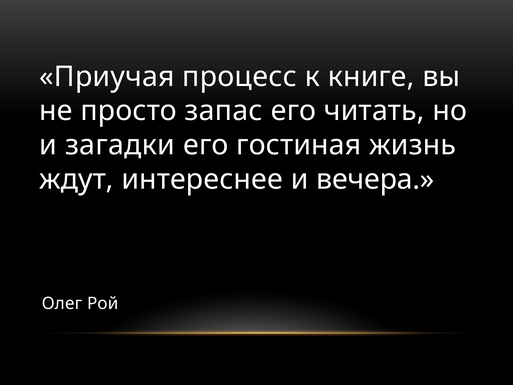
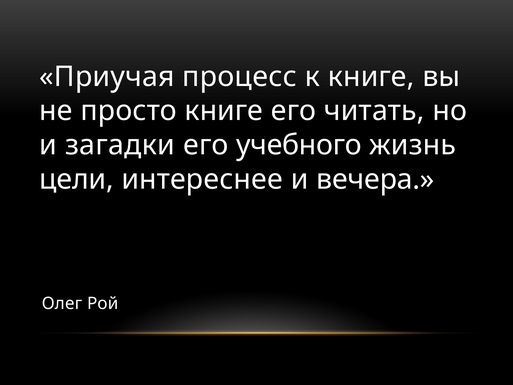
просто запас: запас -> книге
гостиная: гостиная -> учебного
ждут: ждут -> цели
